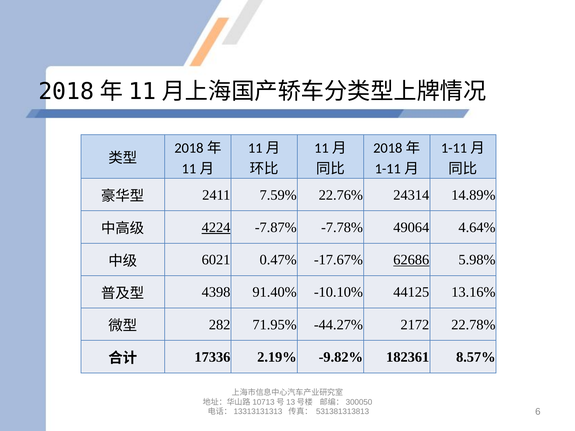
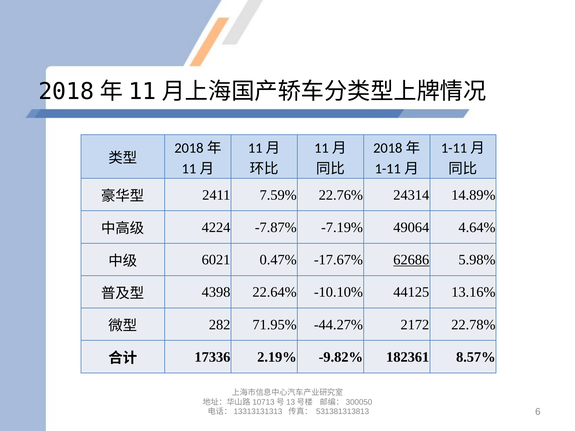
4224 underline: present -> none
-7.78%: -7.78% -> -7.19%
91.40%: 91.40% -> 22.64%
